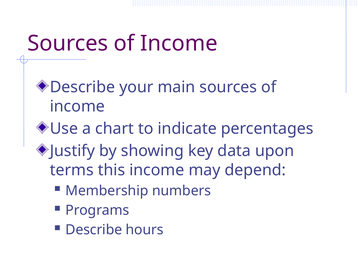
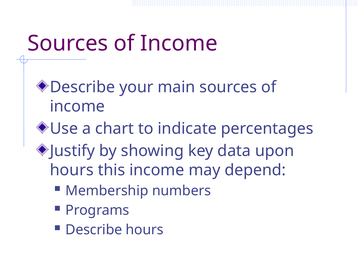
terms at (72, 170): terms -> hours
